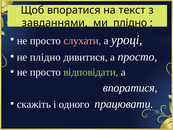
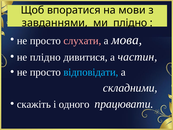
текст: текст -> мови
уроці: уроці -> мова
а просто: просто -> частин
відповідати colour: light green -> light blue
впоратися at (130, 88): впоратися -> складними
